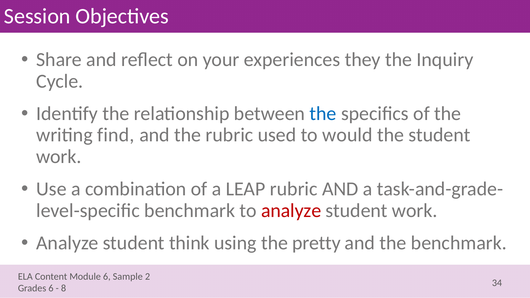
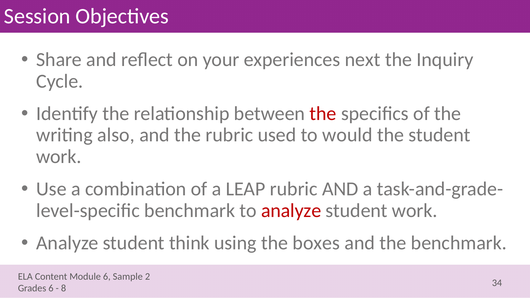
they: they -> next
the at (323, 114) colour: blue -> red
find: find -> also
pretty: pretty -> boxes
